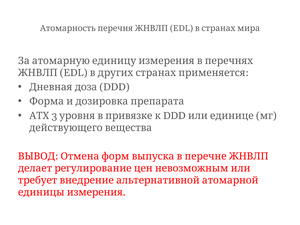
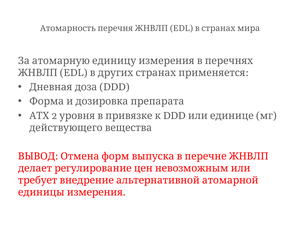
3: 3 -> 2
